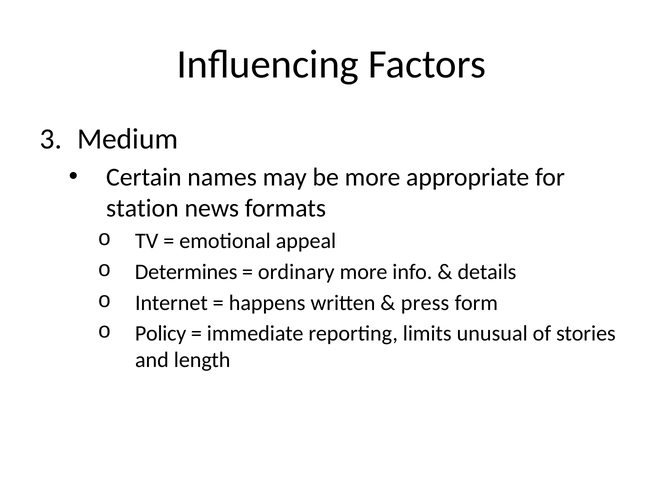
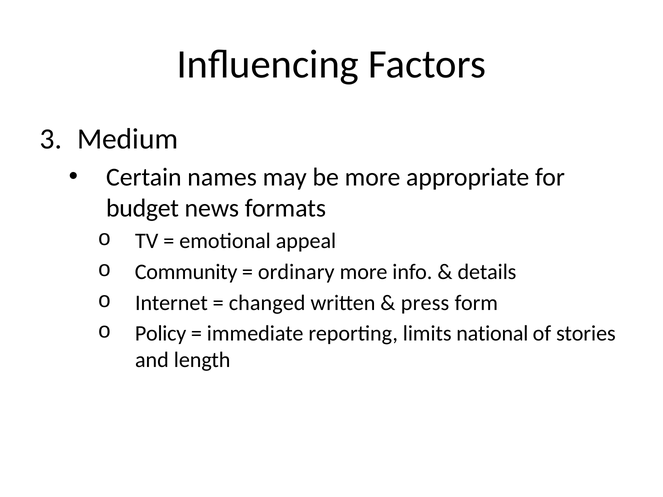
station: station -> budget
Determines: Determines -> Community
happens: happens -> changed
unusual: unusual -> national
